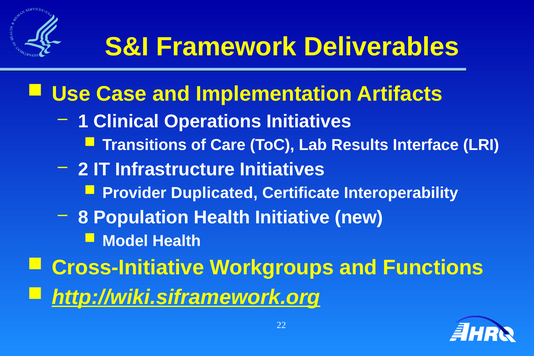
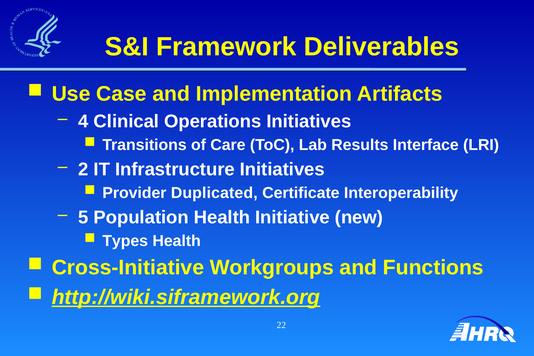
1: 1 -> 4
8: 8 -> 5
Model: Model -> Types
